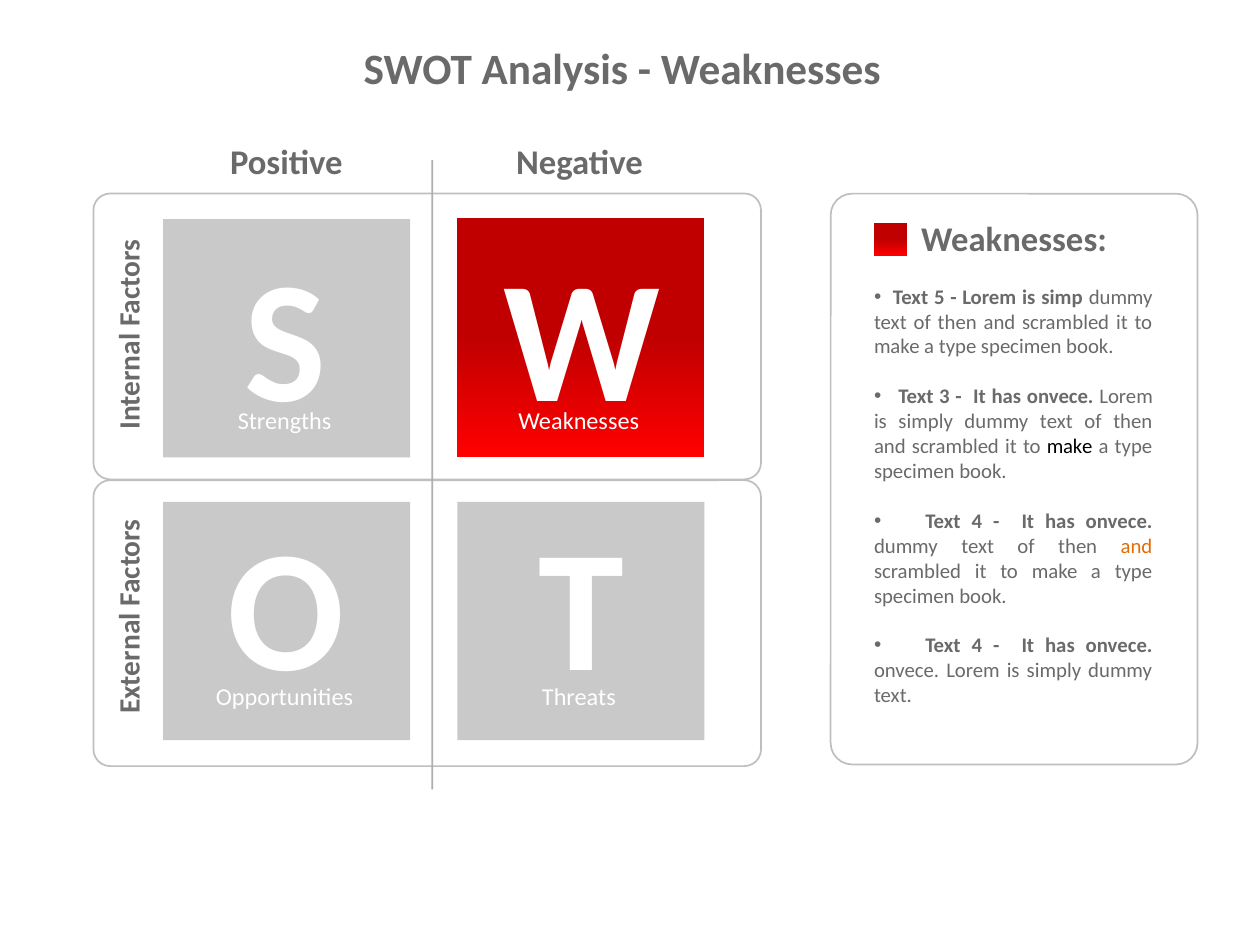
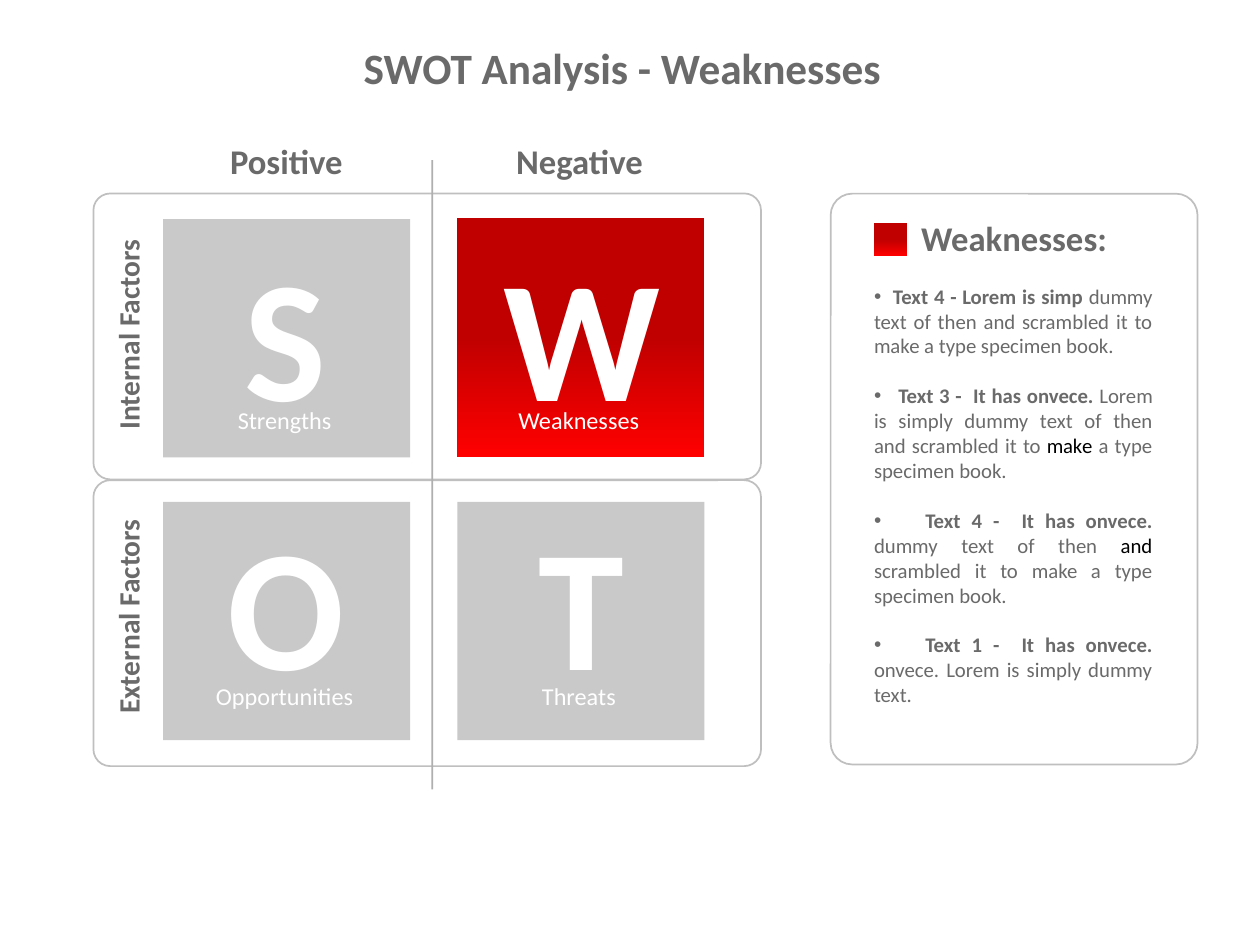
5 at (939, 297): 5 -> 4
and at (1136, 547) colour: orange -> black
4 at (977, 646): 4 -> 1
